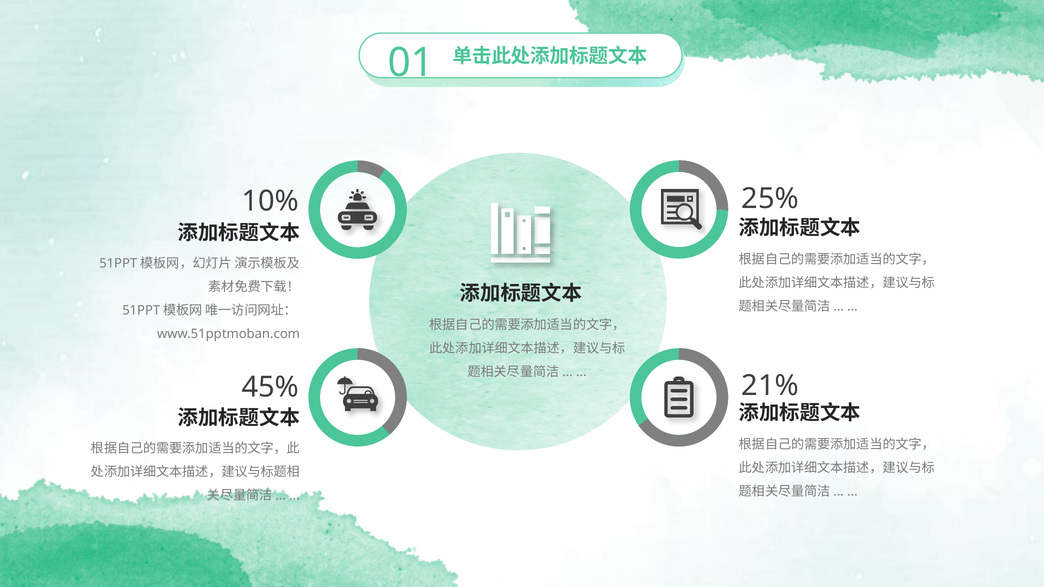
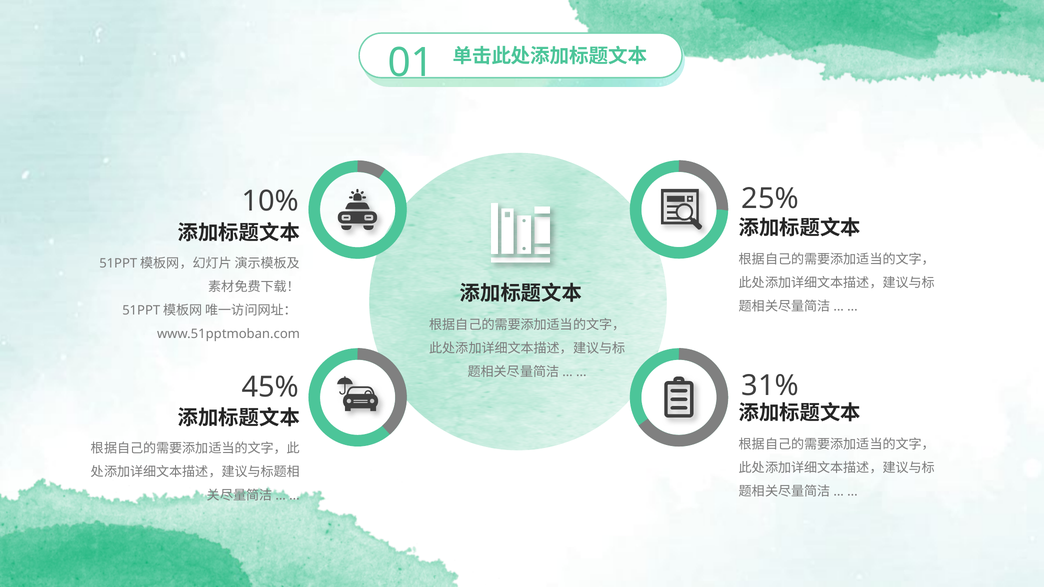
21%: 21% -> 31%
